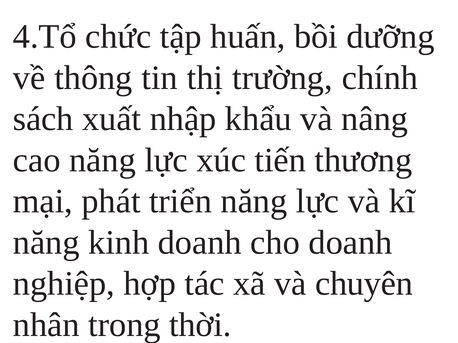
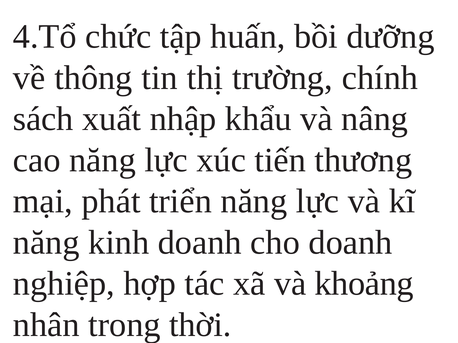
chuyên: chuyên -> khoảng
